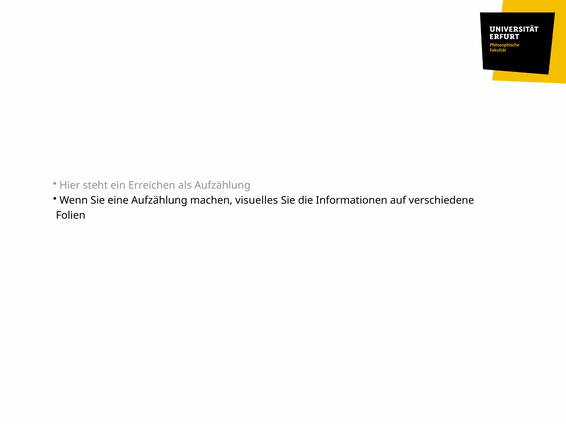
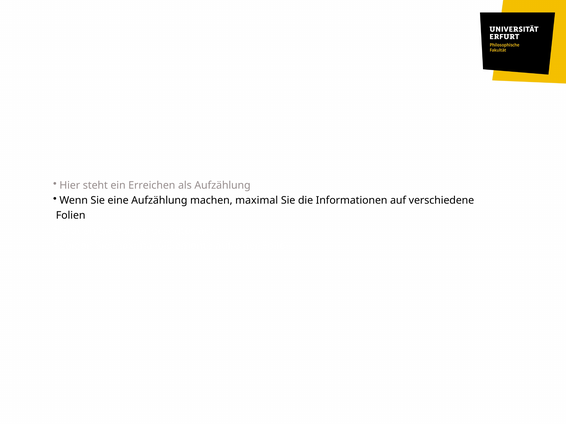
machen visuelles: visuelles -> maximal
